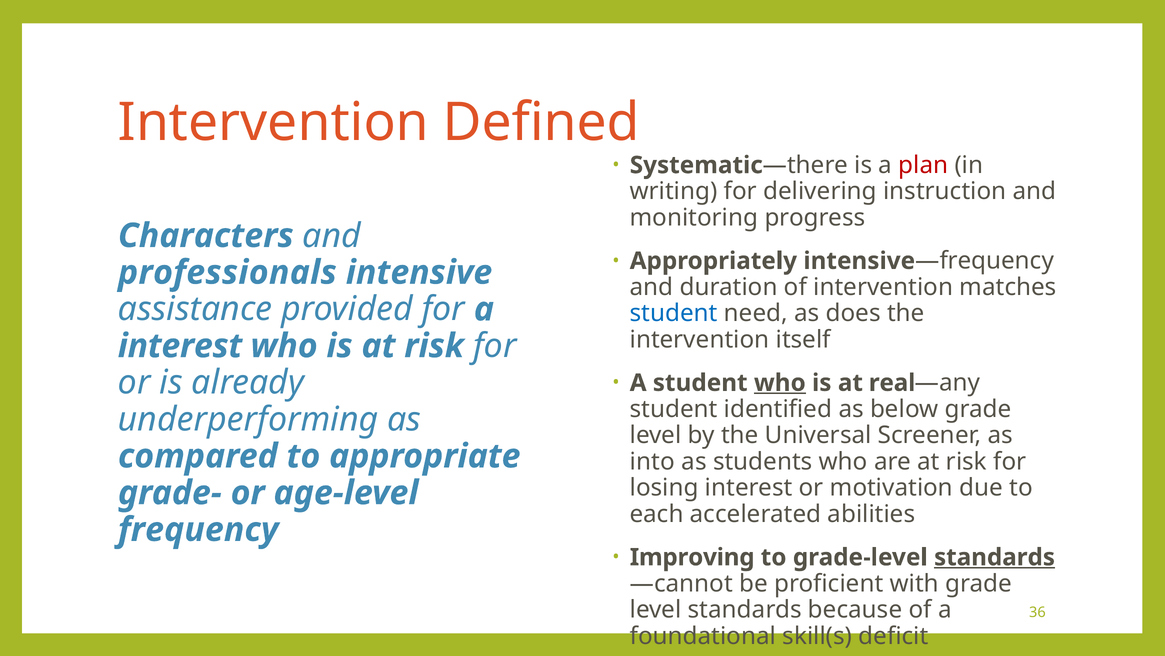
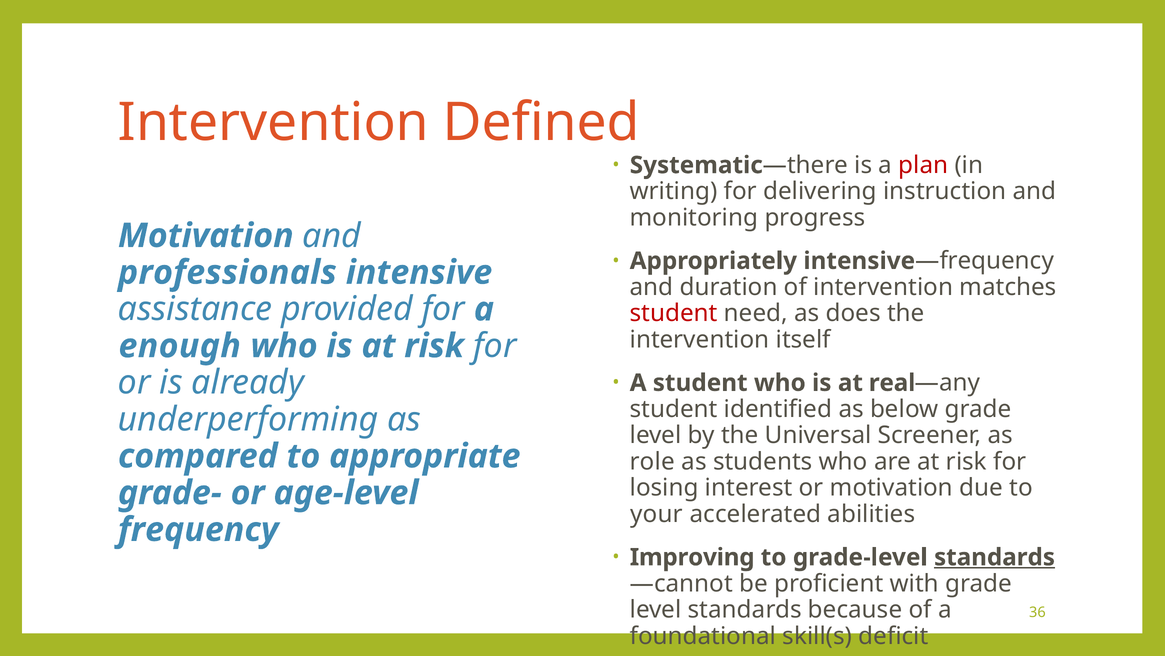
Characters at (206, 236): Characters -> Motivation
student at (674, 313) colour: blue -> red
interest at (180, 346): interest -> enough
who at (780, 382) underline: present -> none
into: into -> role
each: each -> your
